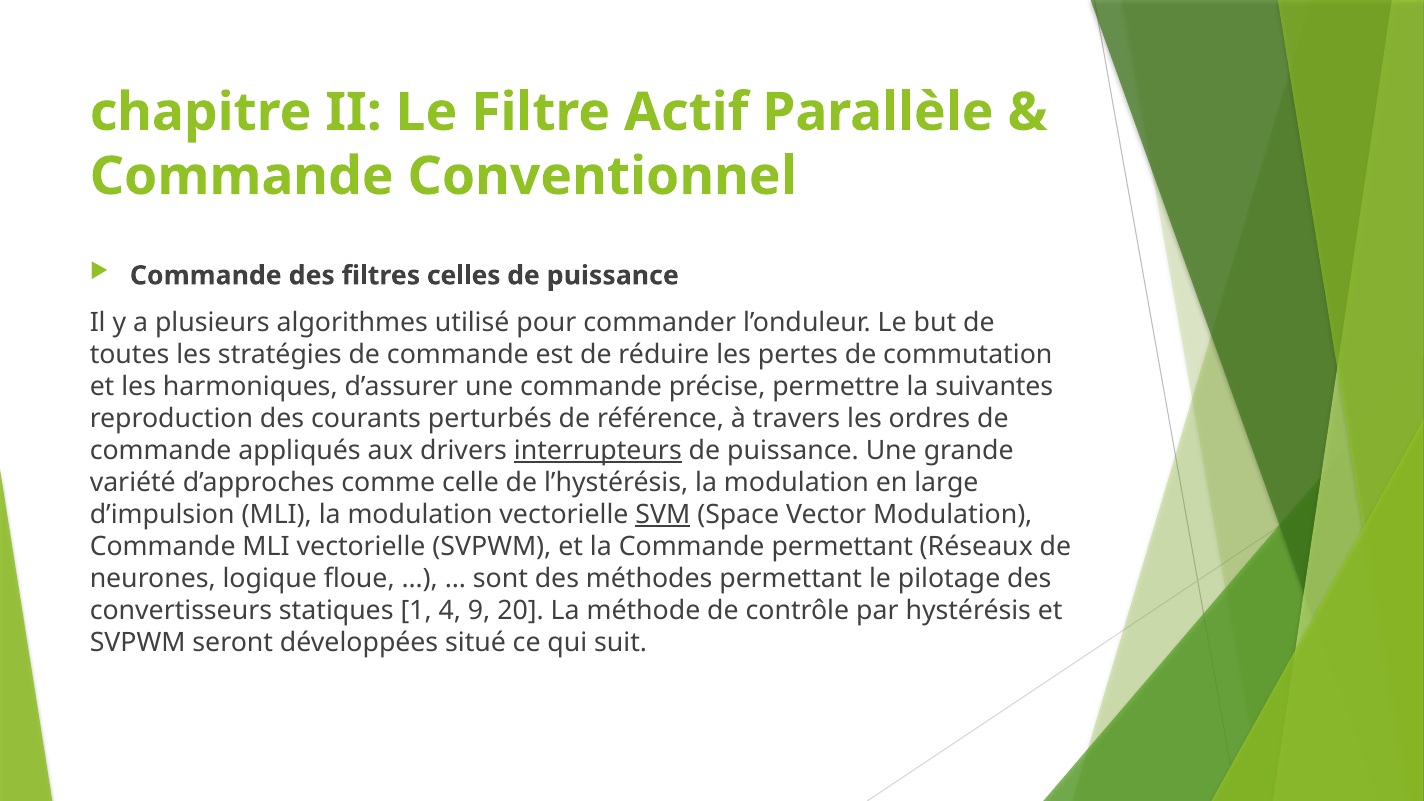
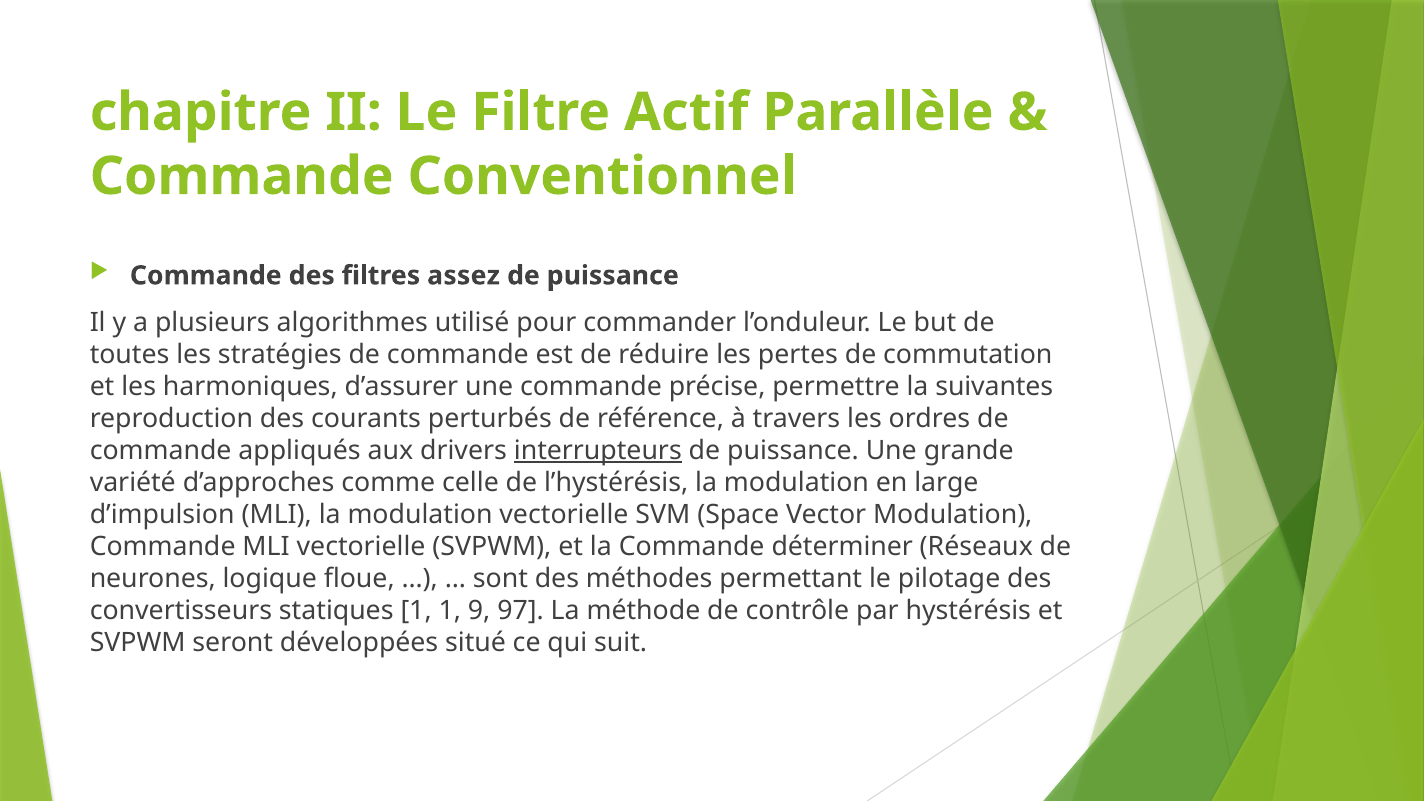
celles: celles -> assez
SVM underline: present -> none
Commande permettant: permettant -> déterminer
1 4: 4 -> 1
20: 20 -> 97
